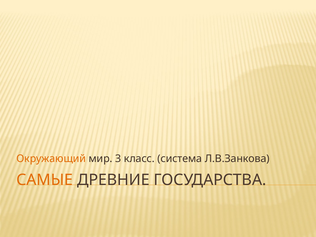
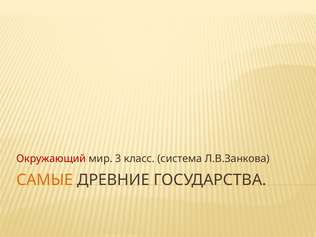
Окружающий colour: orange -> red
